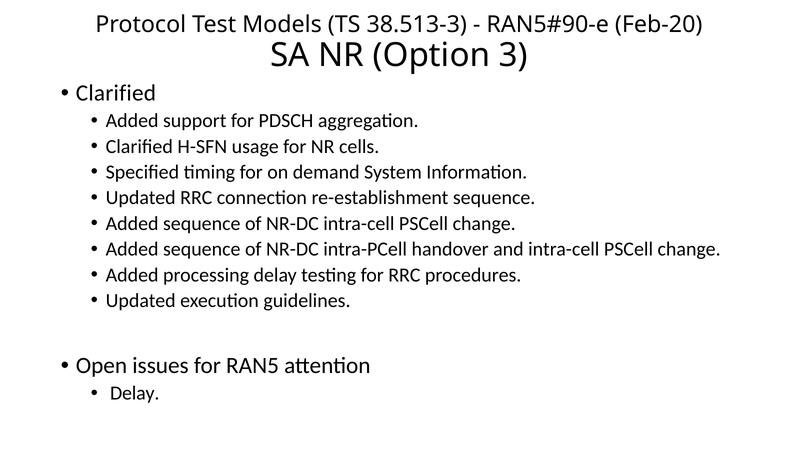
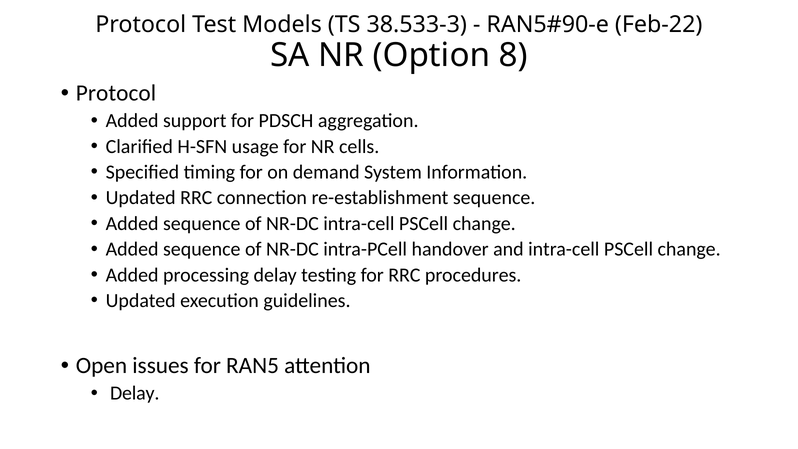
38.513-3: 38.513-3 -> 38.533-3
Feb-20: Feb-20 -> Feb-22
3: 3 -> 8
Clarified at (116, 93): Clarified -> Protocol
